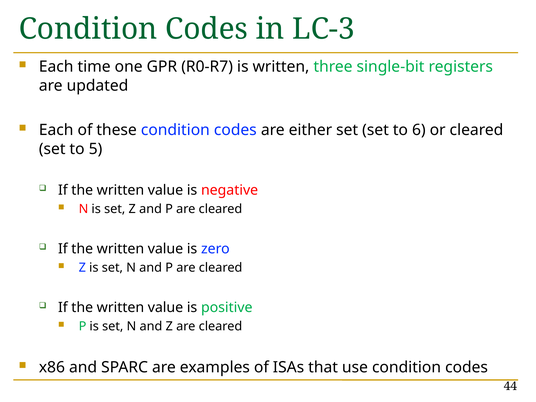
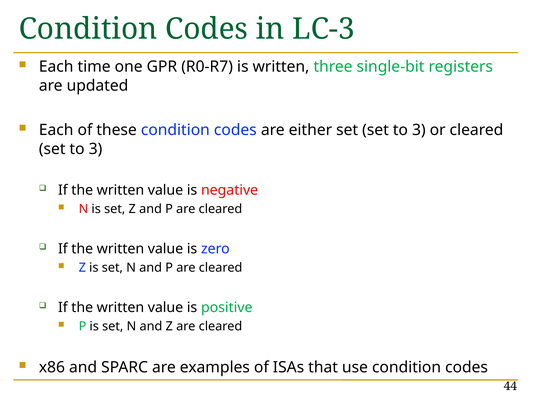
set set to 6: 6 -> 3
5 at (95, 149): 5 -> 3
